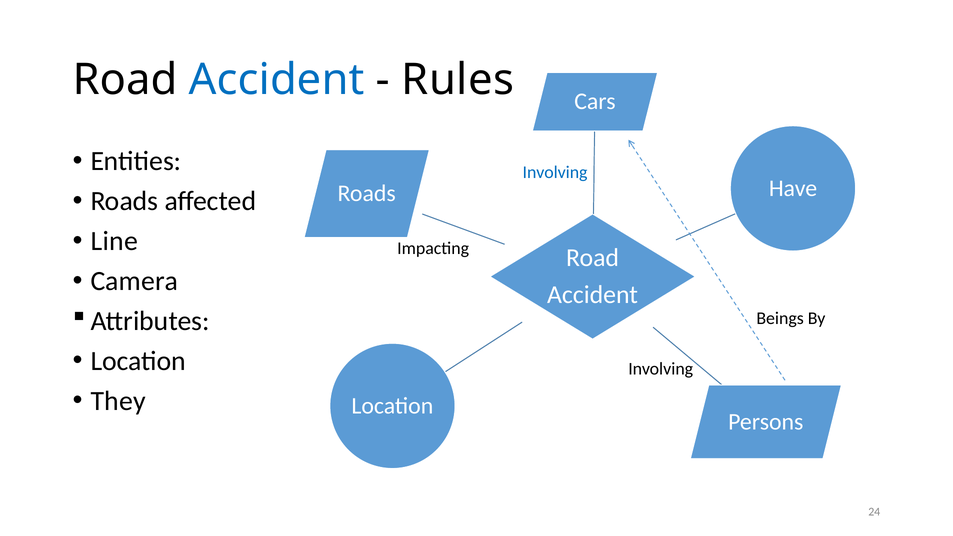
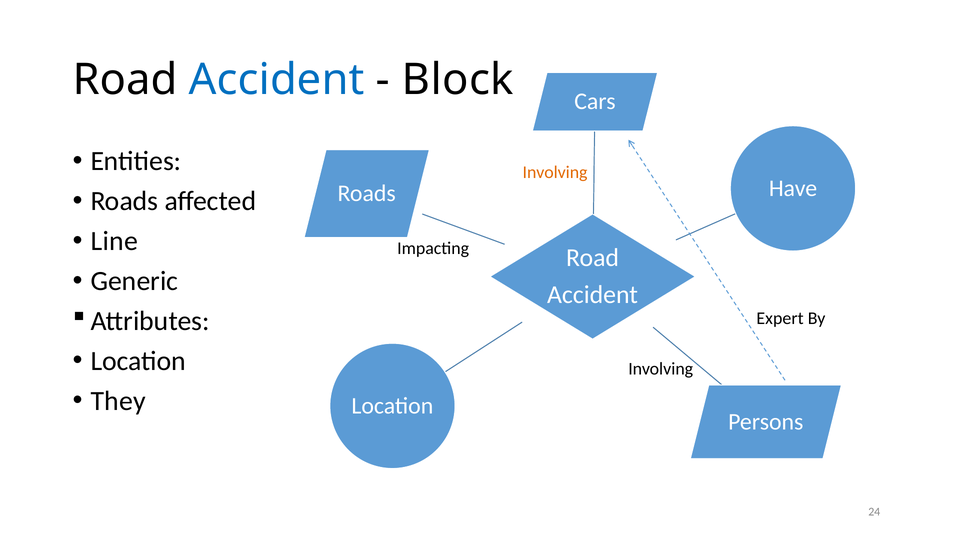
Rules: Rules -> Block
Involving at (555, 172) colour: blue -> orange
Camera: Camera -> Generic
Beings: Beings -> Expert
